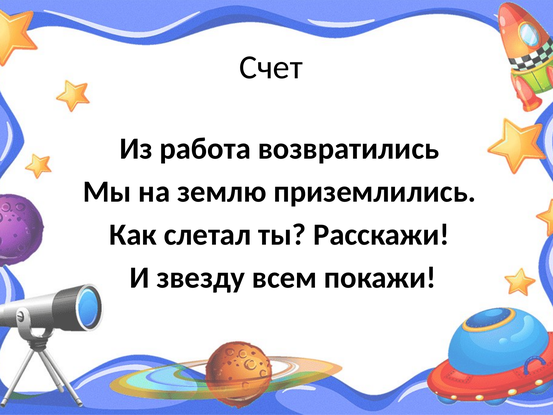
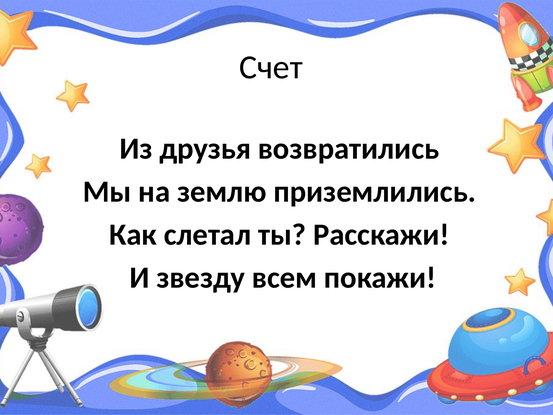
работа: работа -> друзья
